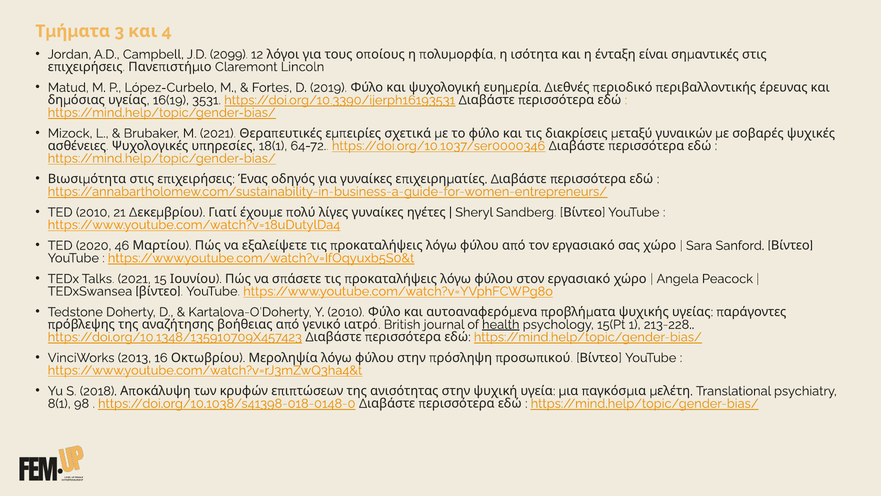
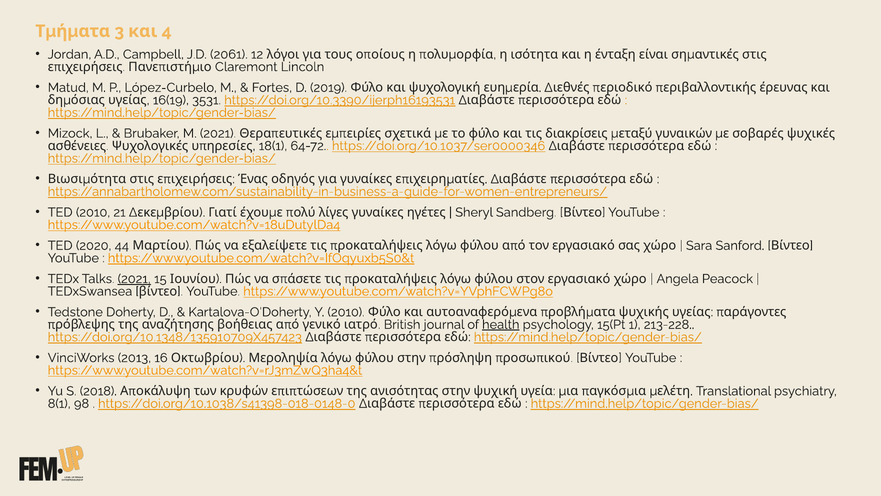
2099: 2099 -> 2061
46: 46 -> 44
2021 at (134, 279) underline: none -> present
